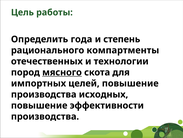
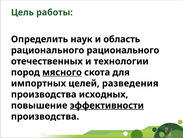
года: года -> наук
степень: степень -> область
рационального компартменты: компартменты -> рационального
целей повышение: повышение -> разведения
эффективности underline: none -> present
